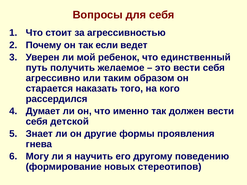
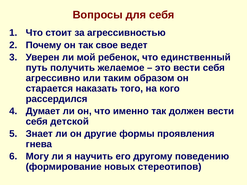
если: если -> свое
